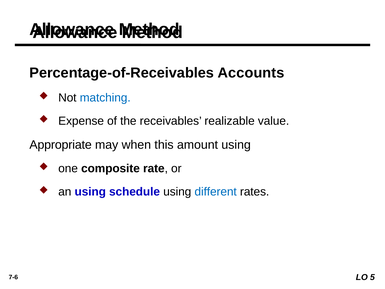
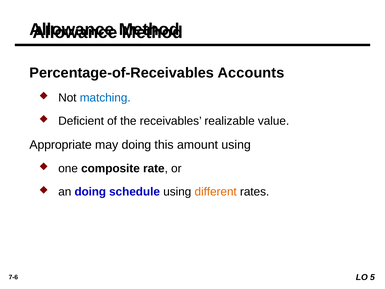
Expense: Expense -> Deficient
may when: when -> doing
an using: using -> doing
different colour: blue -> orange
